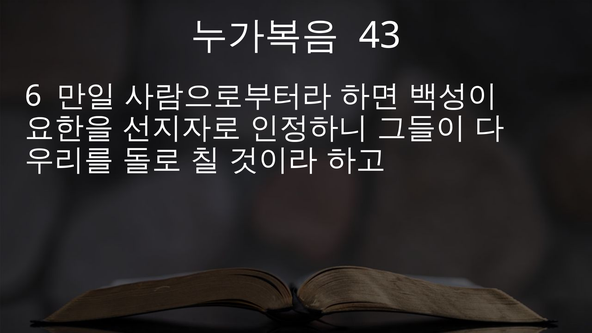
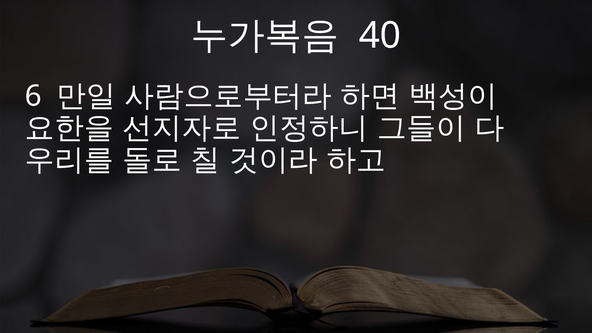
43: 43 -> 40
